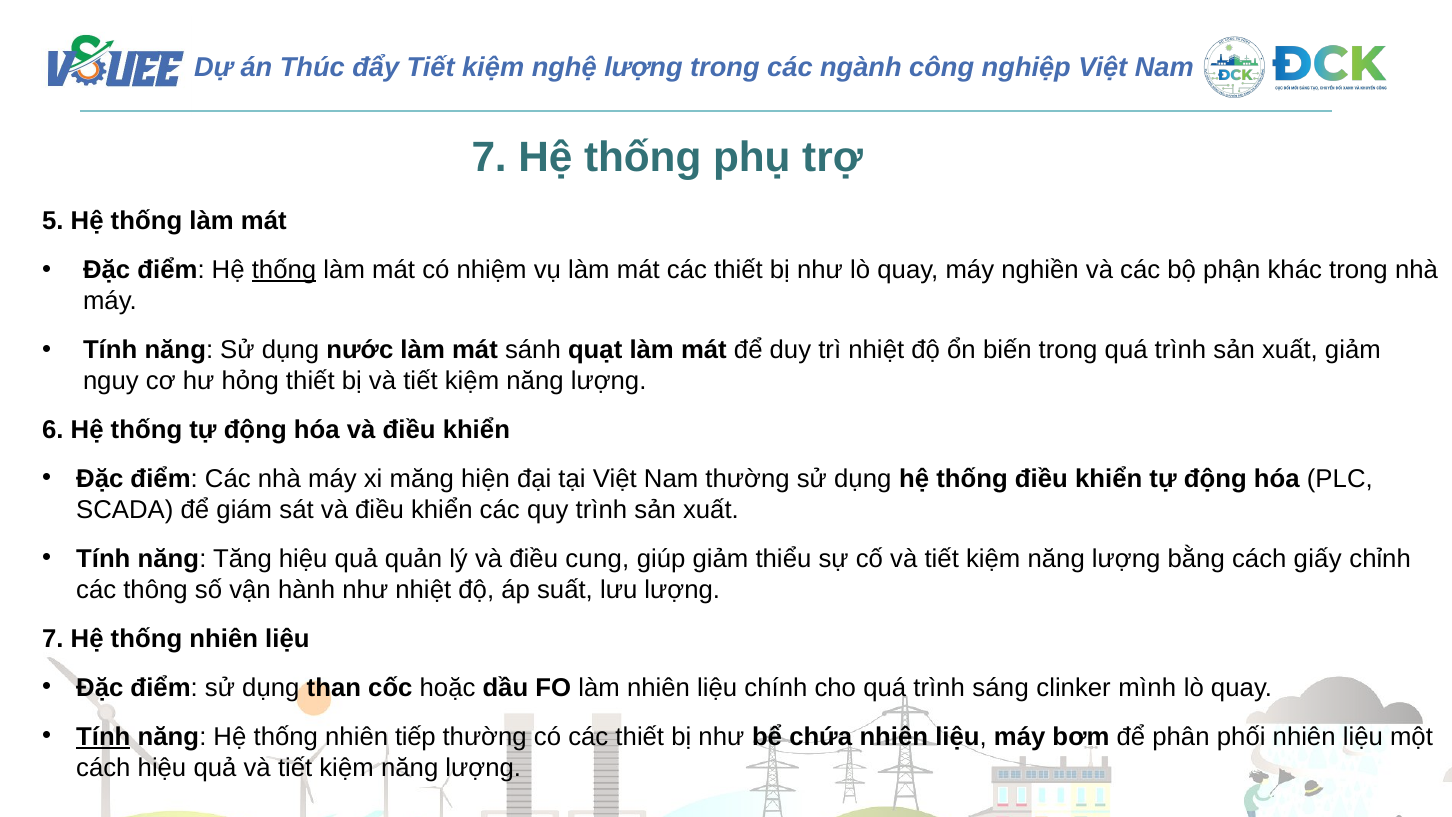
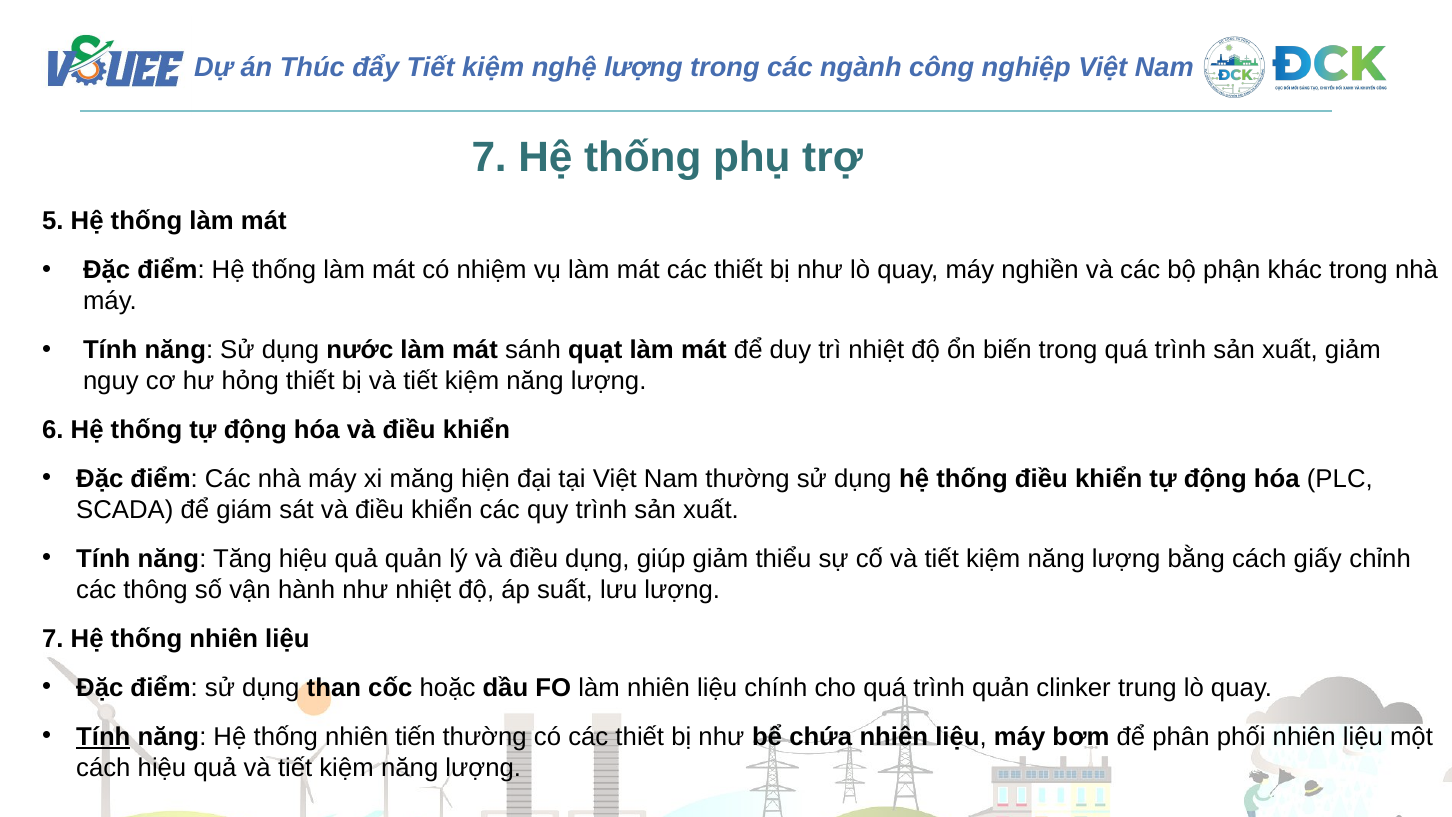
thống at (284, 270) underline: present -> none
điều cung: cung -> dụng
trình sáng: sáng -> quản
mình: mình -> trung
tiếp: tiếp -> tiến
